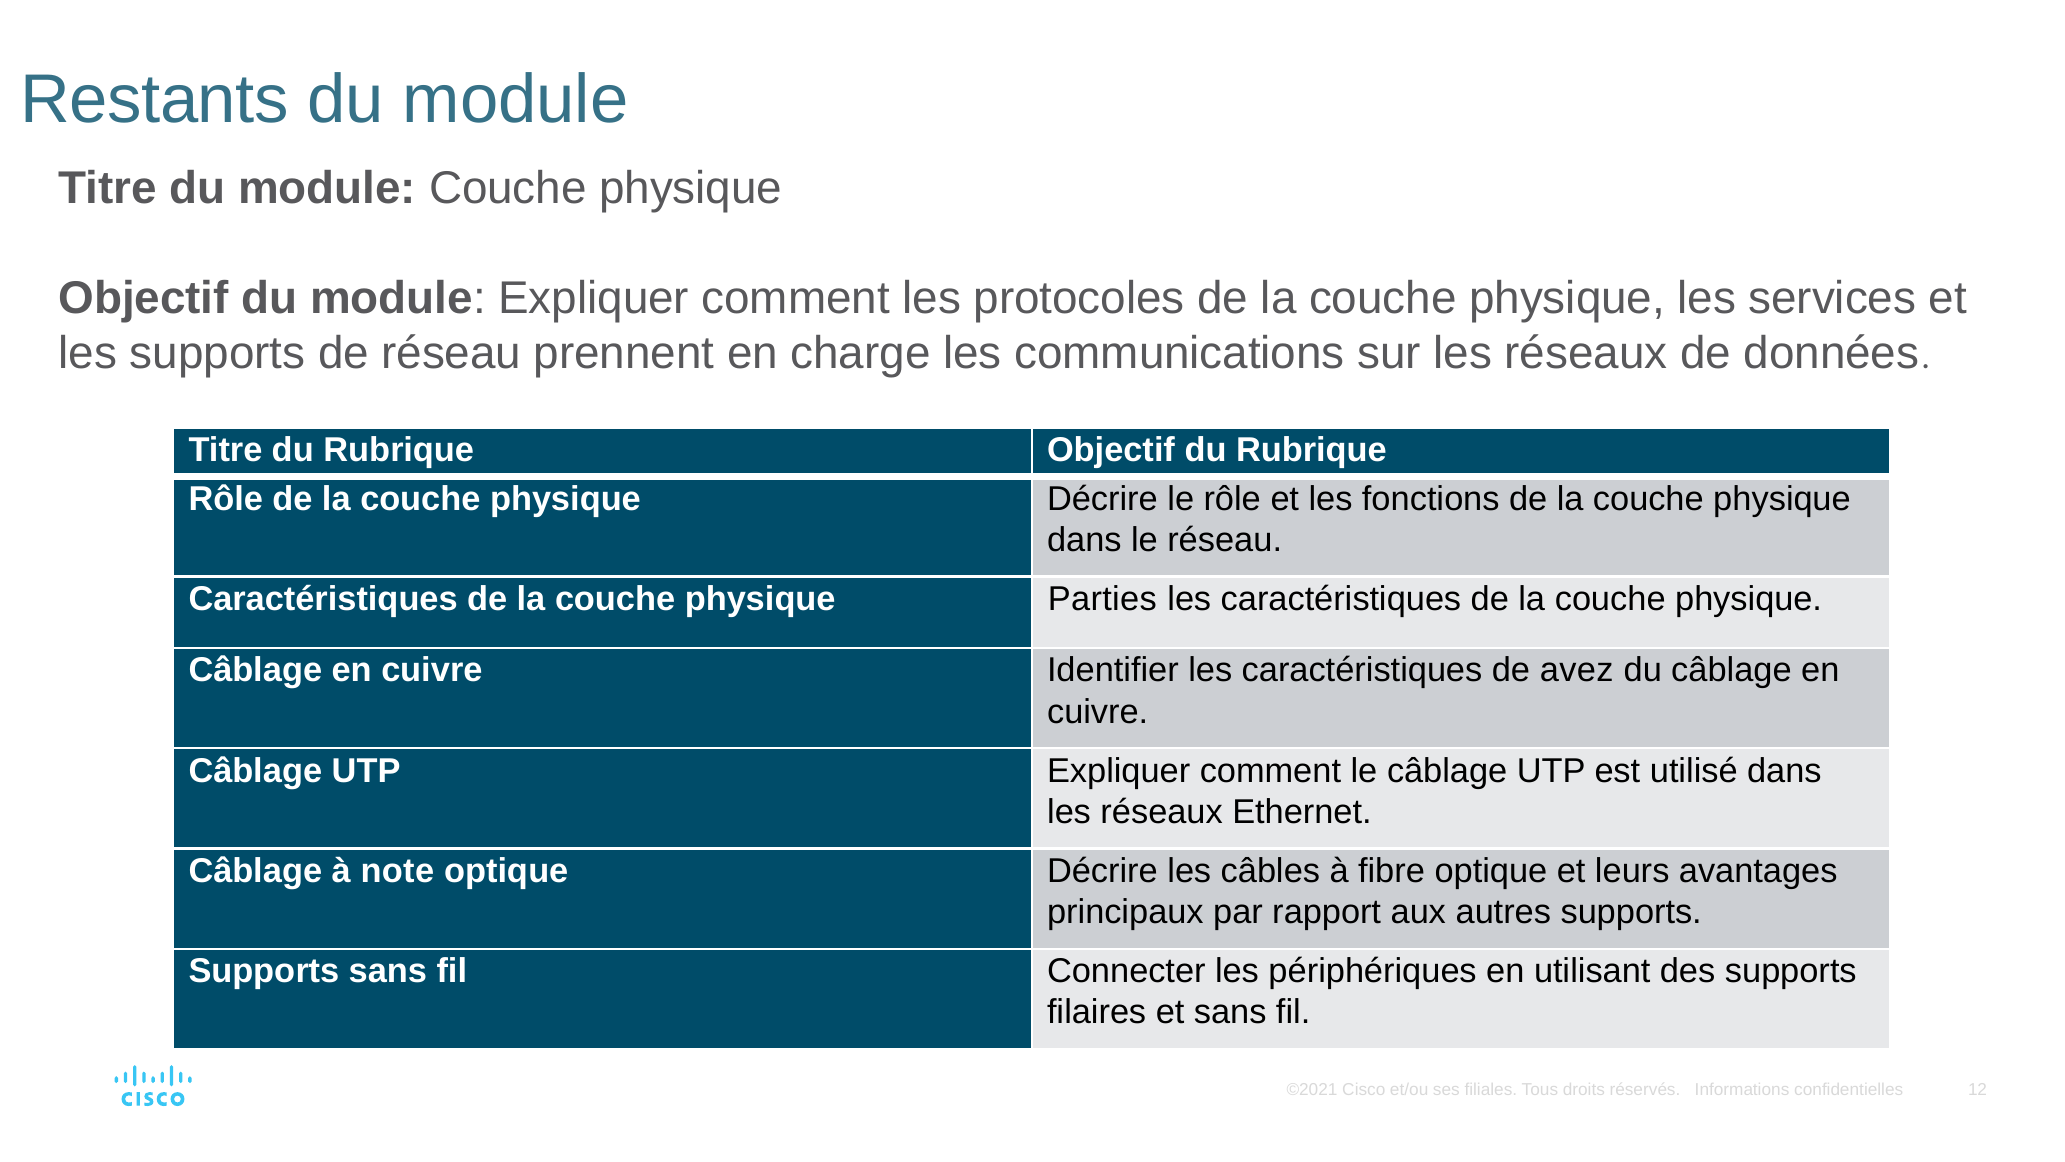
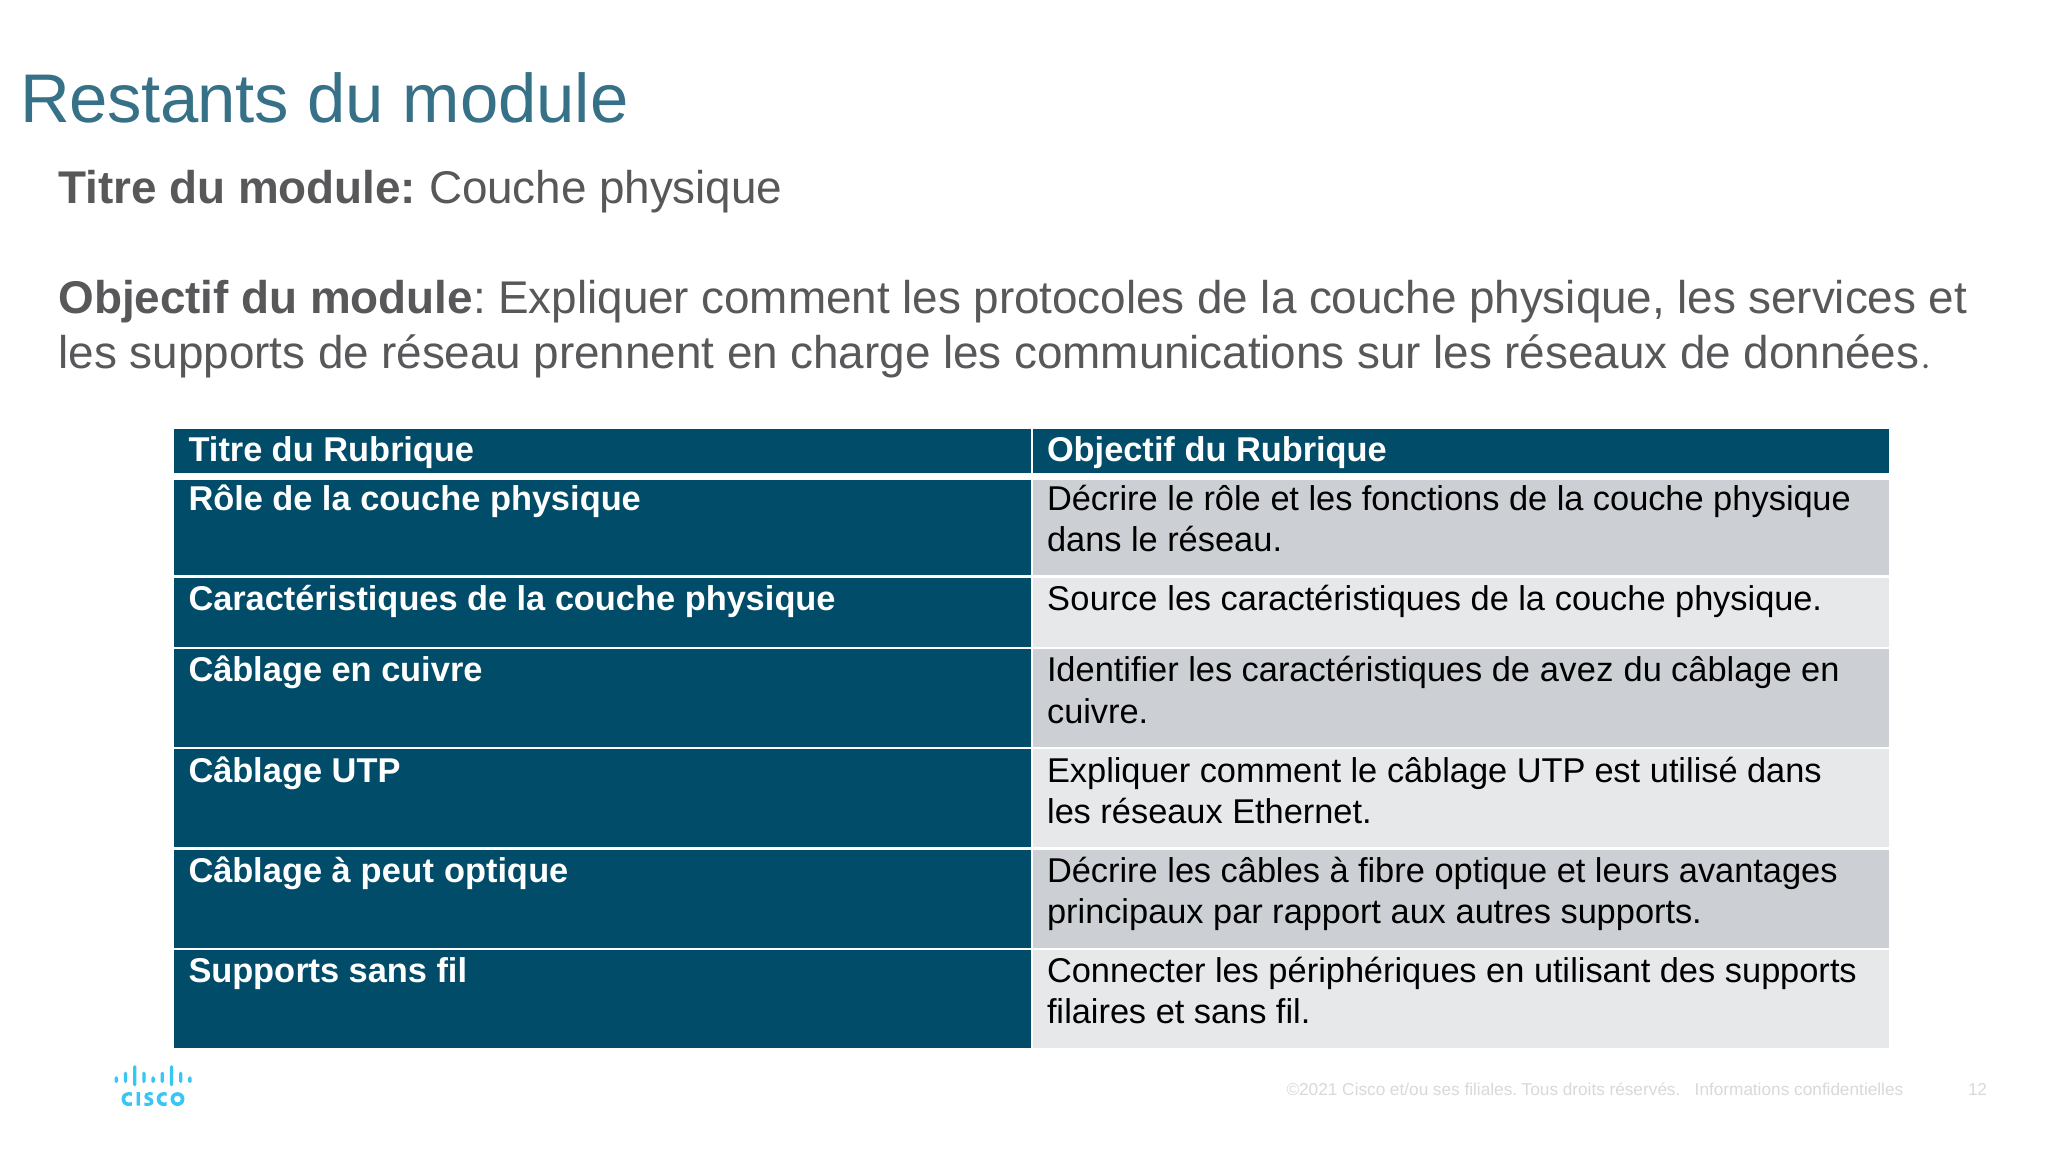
Parties: Parties -> Source
note: note -> peut
